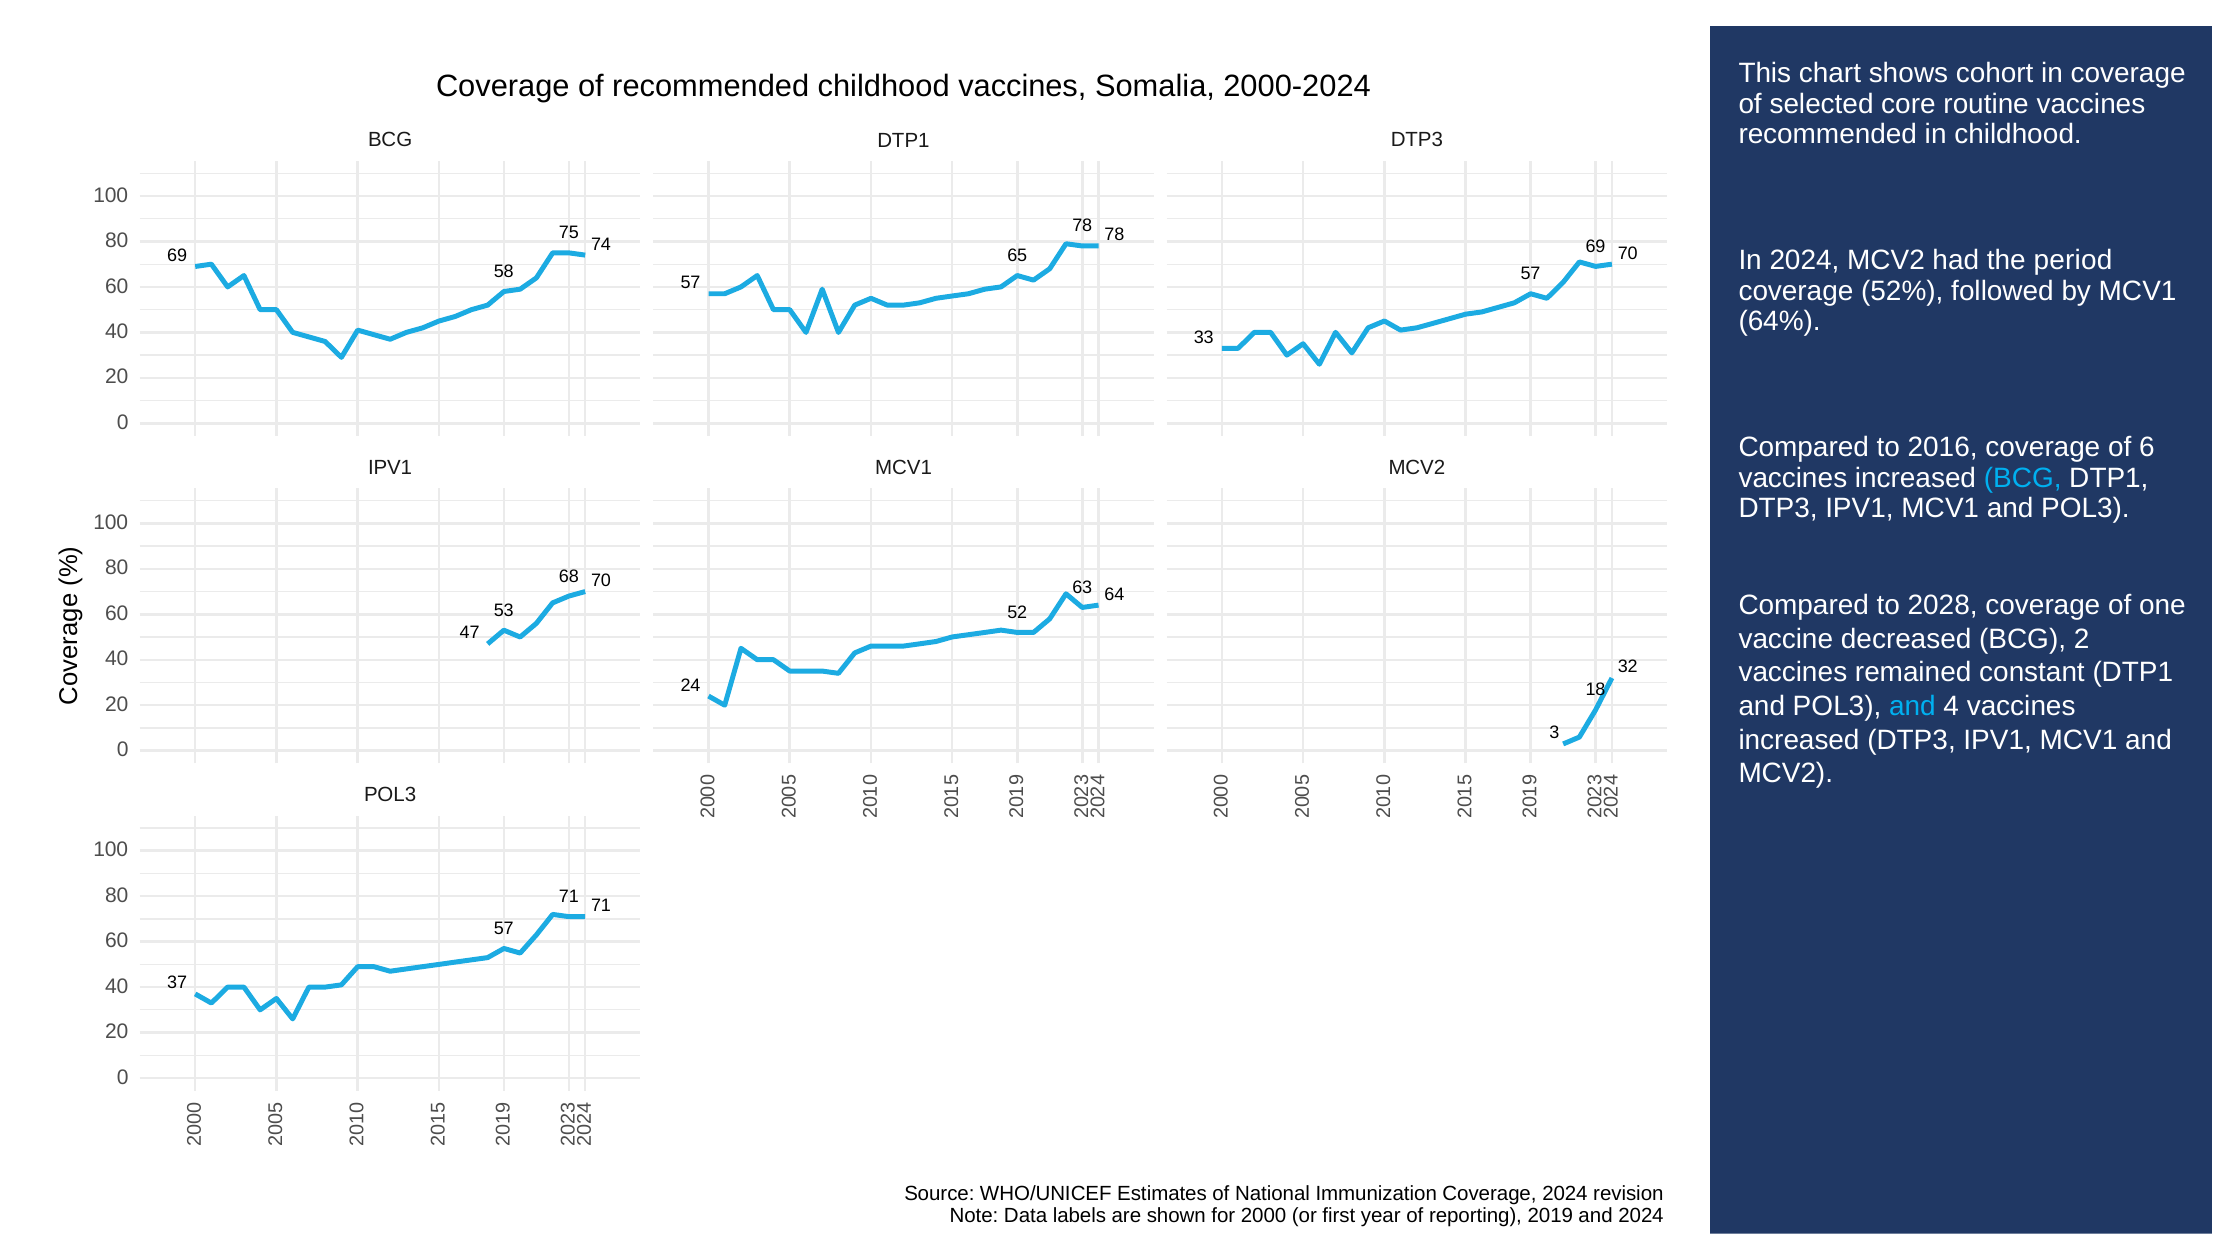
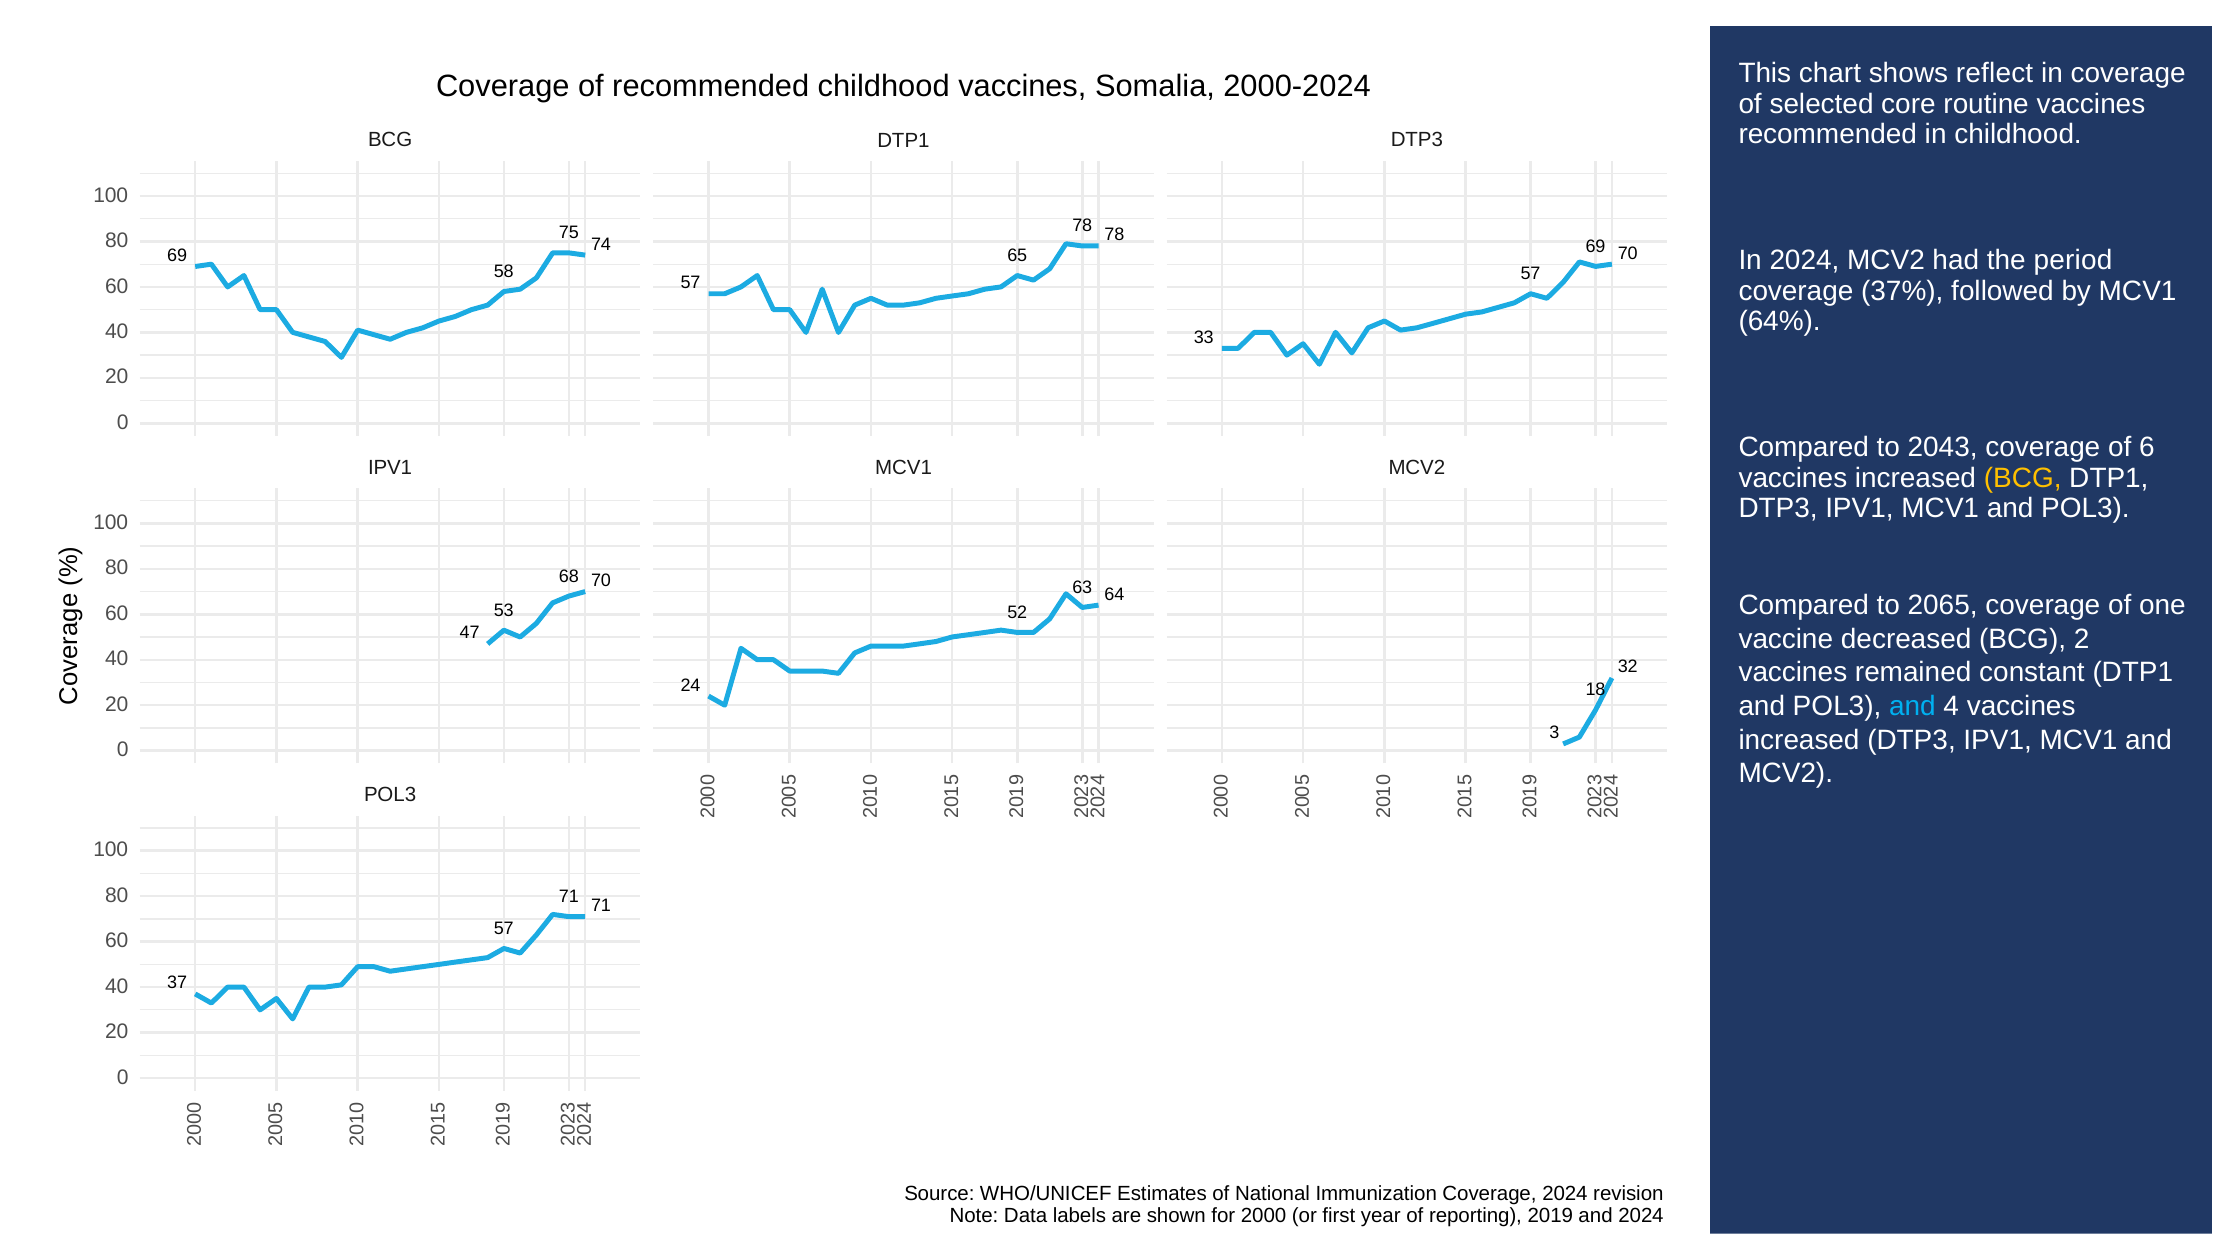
cohort: cohort -> reflect
52%: 52% -> 37%
2016: 2016 -> 2043
BCG at (2023, 478) colour: light blue -> yellow
2028: 2028 -> 2065
